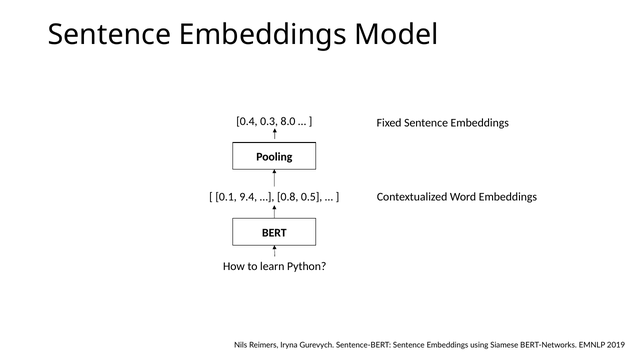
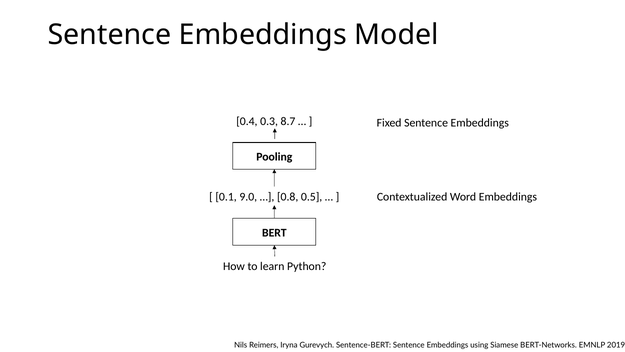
8.0: 8.0 -> 8.7
9.4: 9.4 -> 9.0
